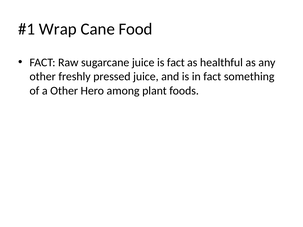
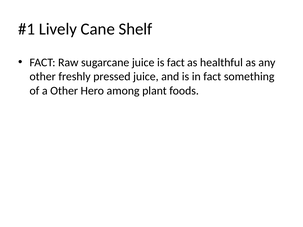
Wrap: Wrap -> Lively
Food: Food -> Shelf
